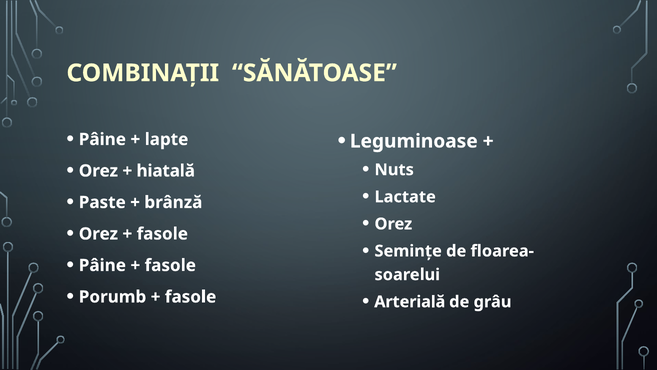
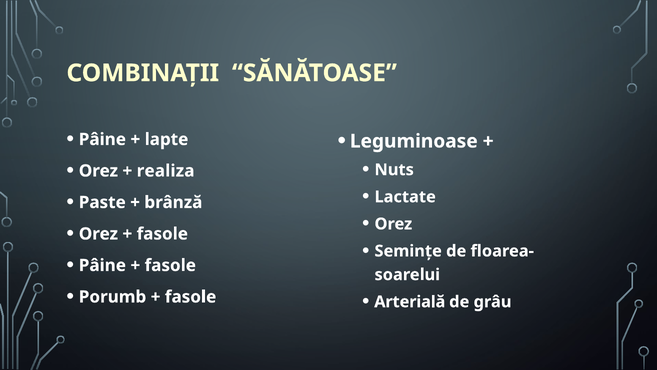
hiatală: hiatală -> realiza
